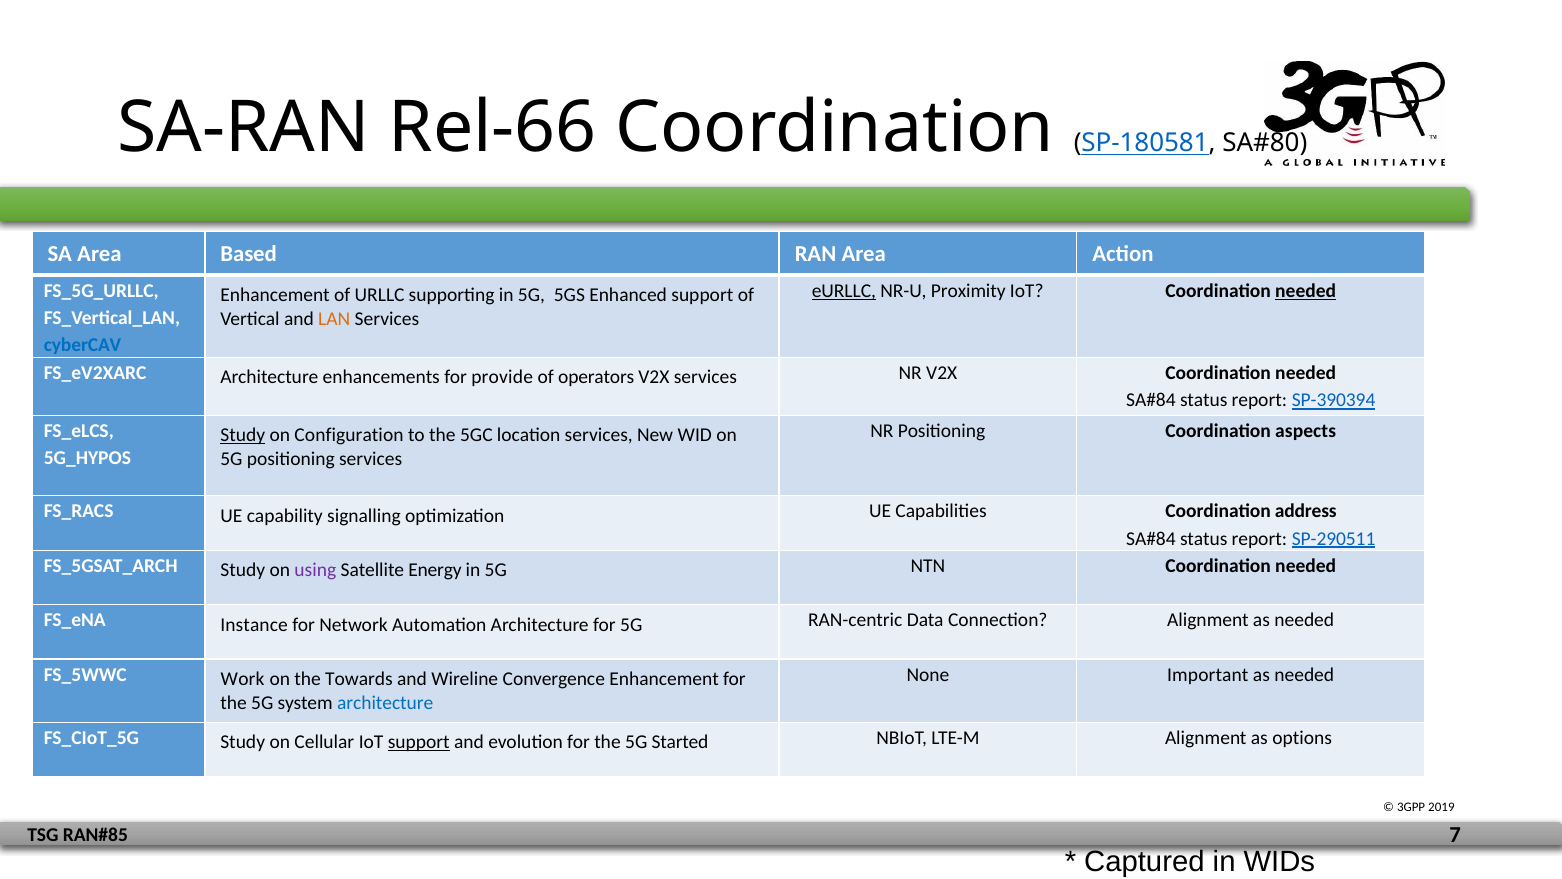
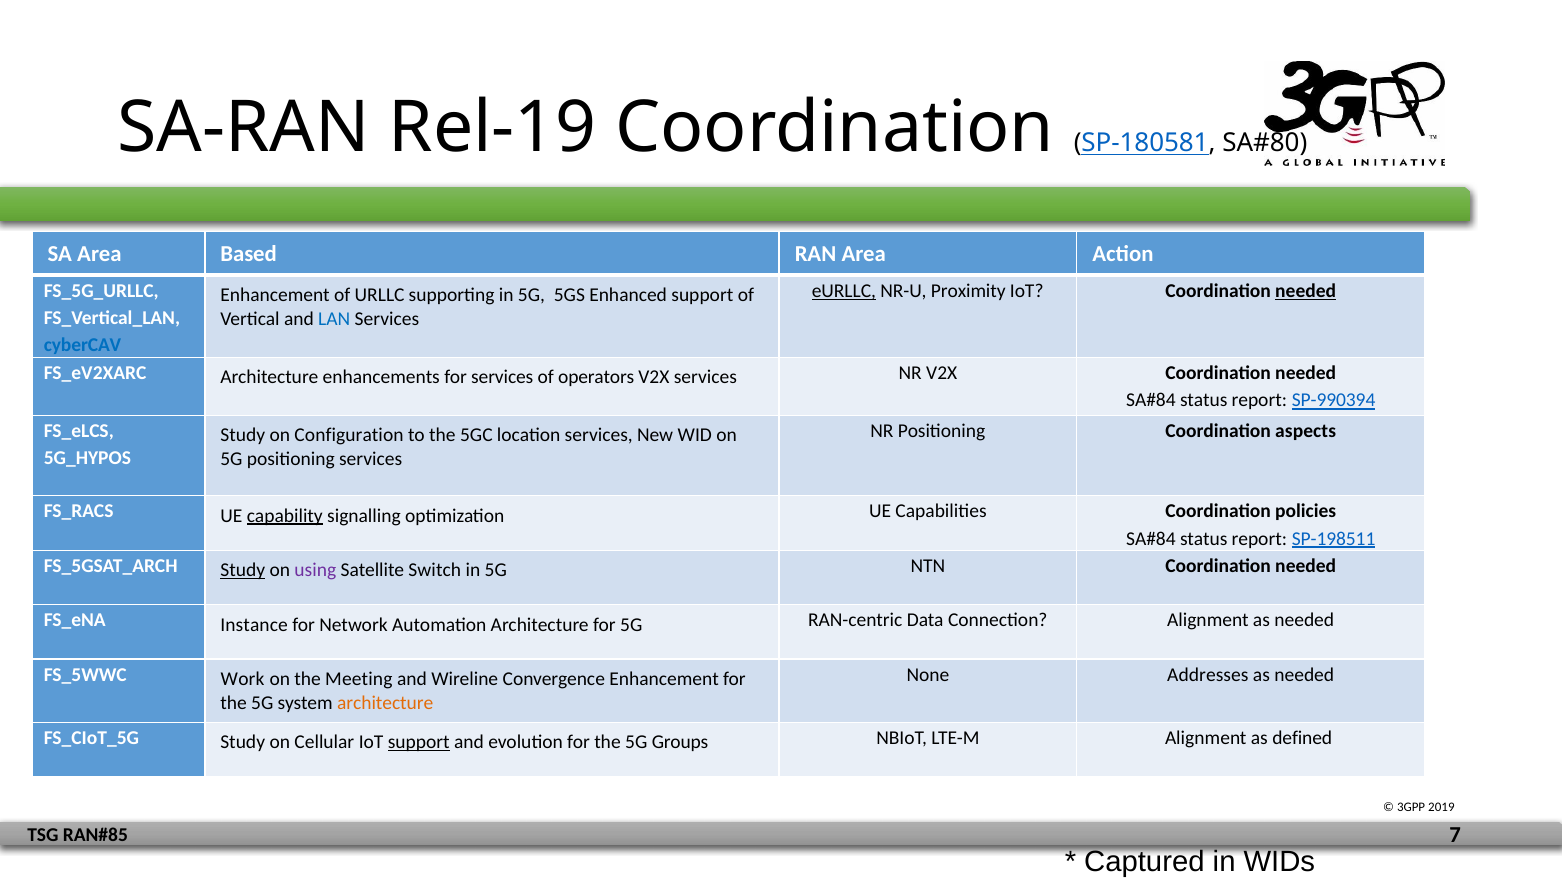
Rel-66: Rel-66 -> Rel-19
LAN colour: orange -> blue
for provide: provide -> services
SP-390394: SP-390394 -> SP-990394
Study at (243, 435) underline: present -> none
capability underline: none -> present
address: address -> policies
SP-290511: SP-290511 -> SP-198511
Study at (243, 570) underline: none -> present
Energy: Energy -> Switch
Towards: Towards -> Meeting
Important: Important -> Addresses
architecture at (385, 702) colour: blue -> orange
Started: Started -> Groups
options: options -> defined
